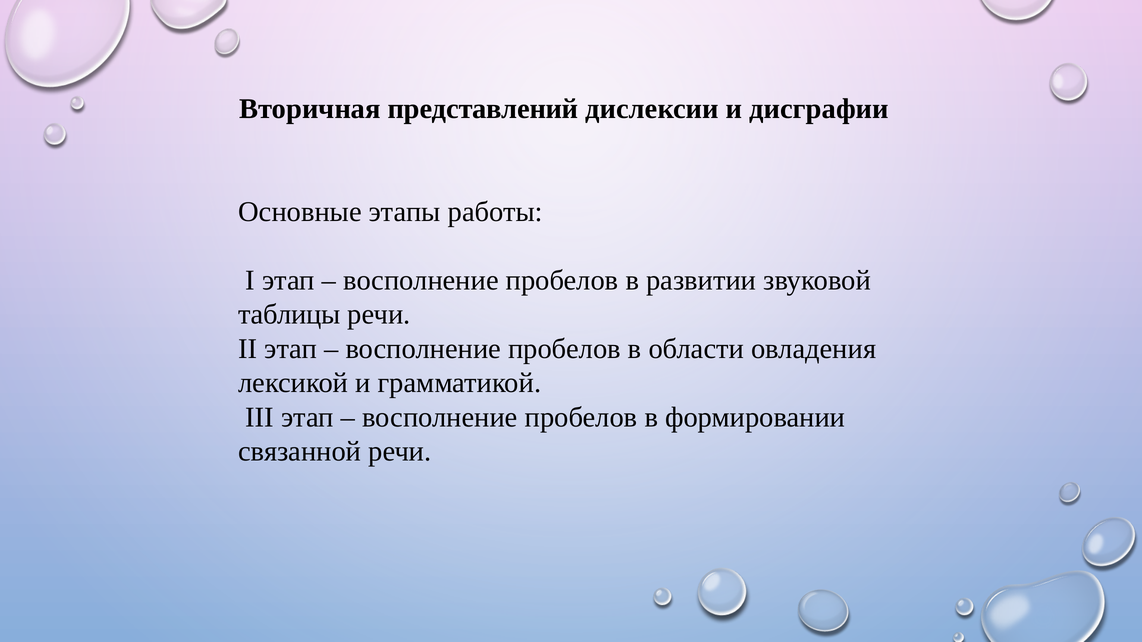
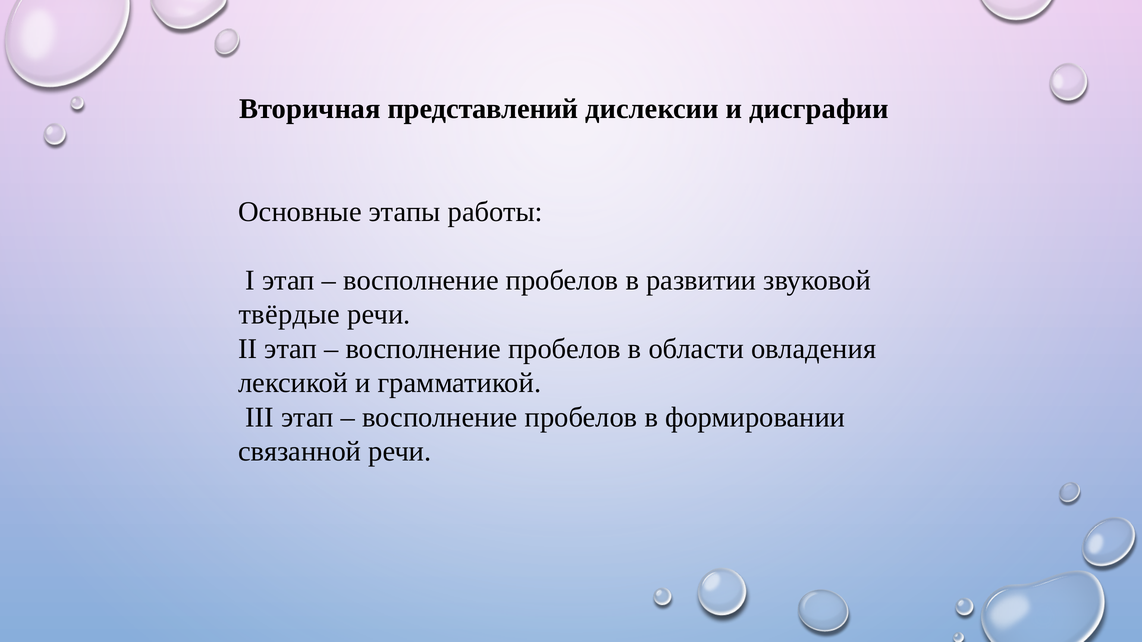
таблицы: таблицы -> твёрдые
